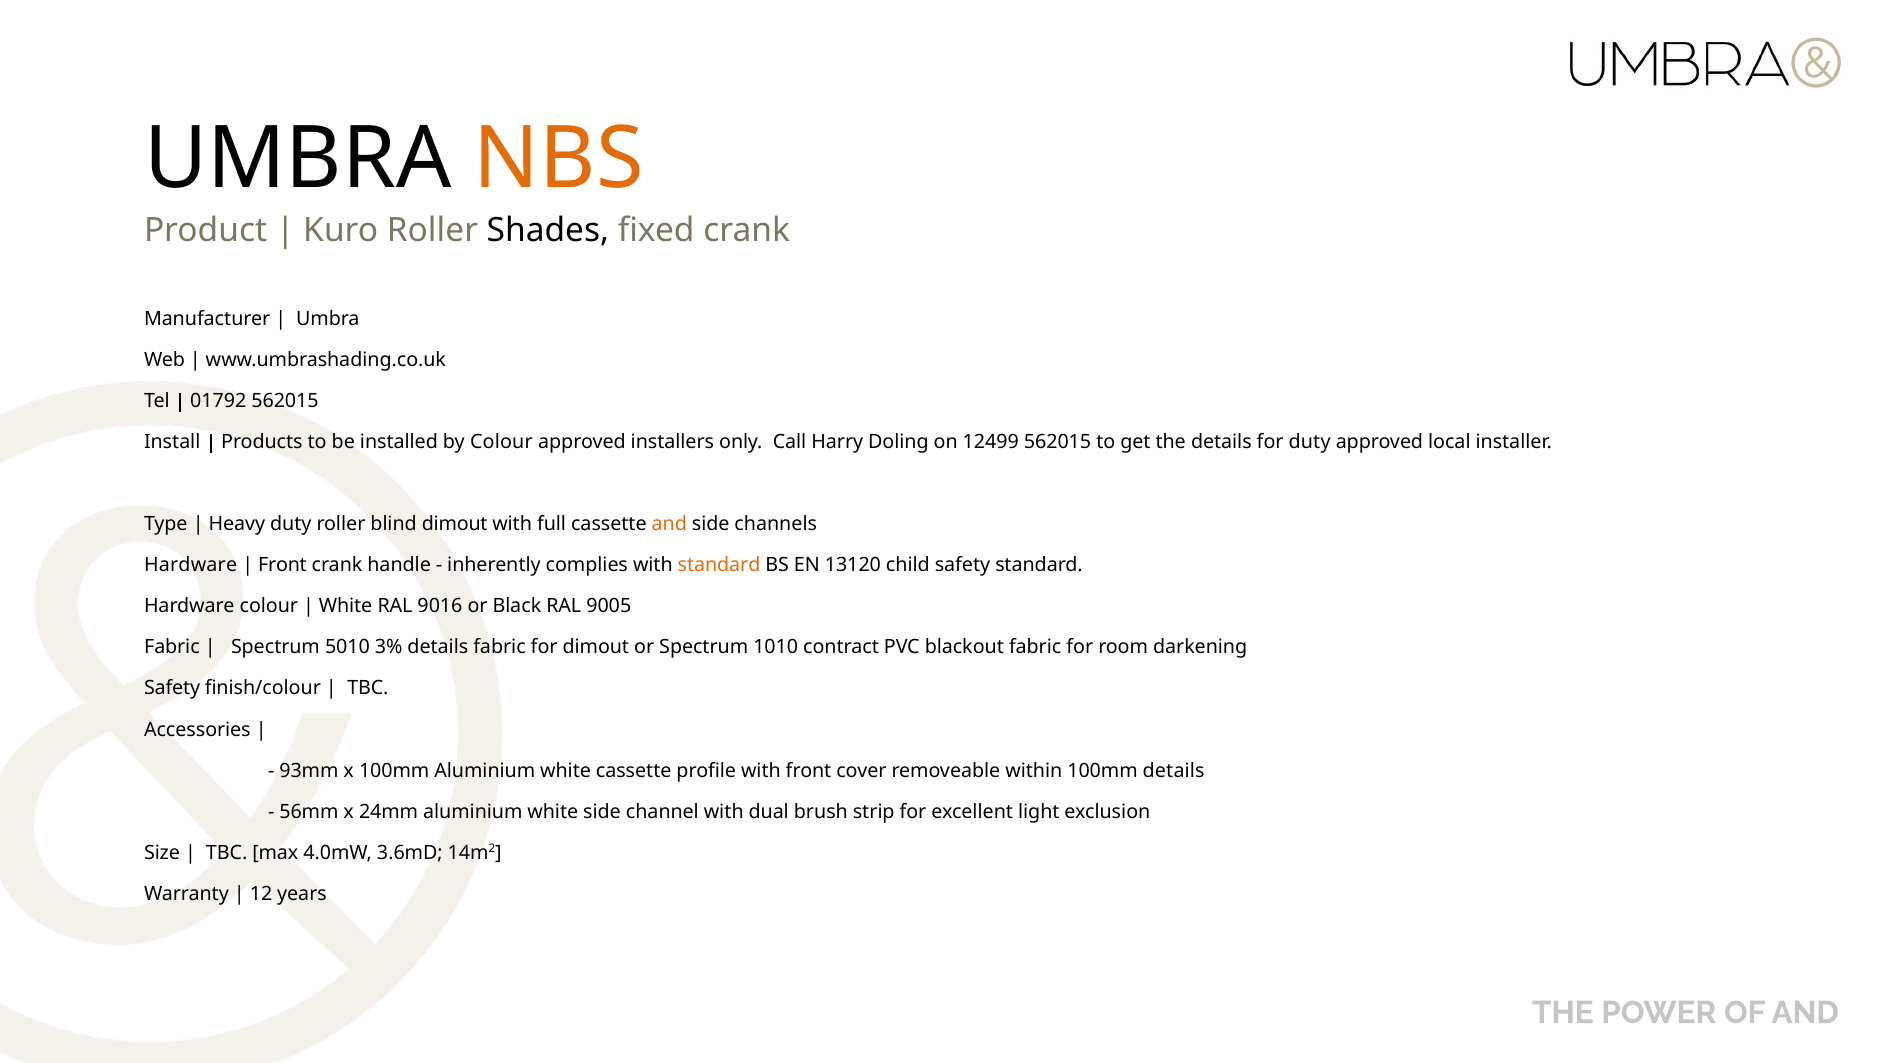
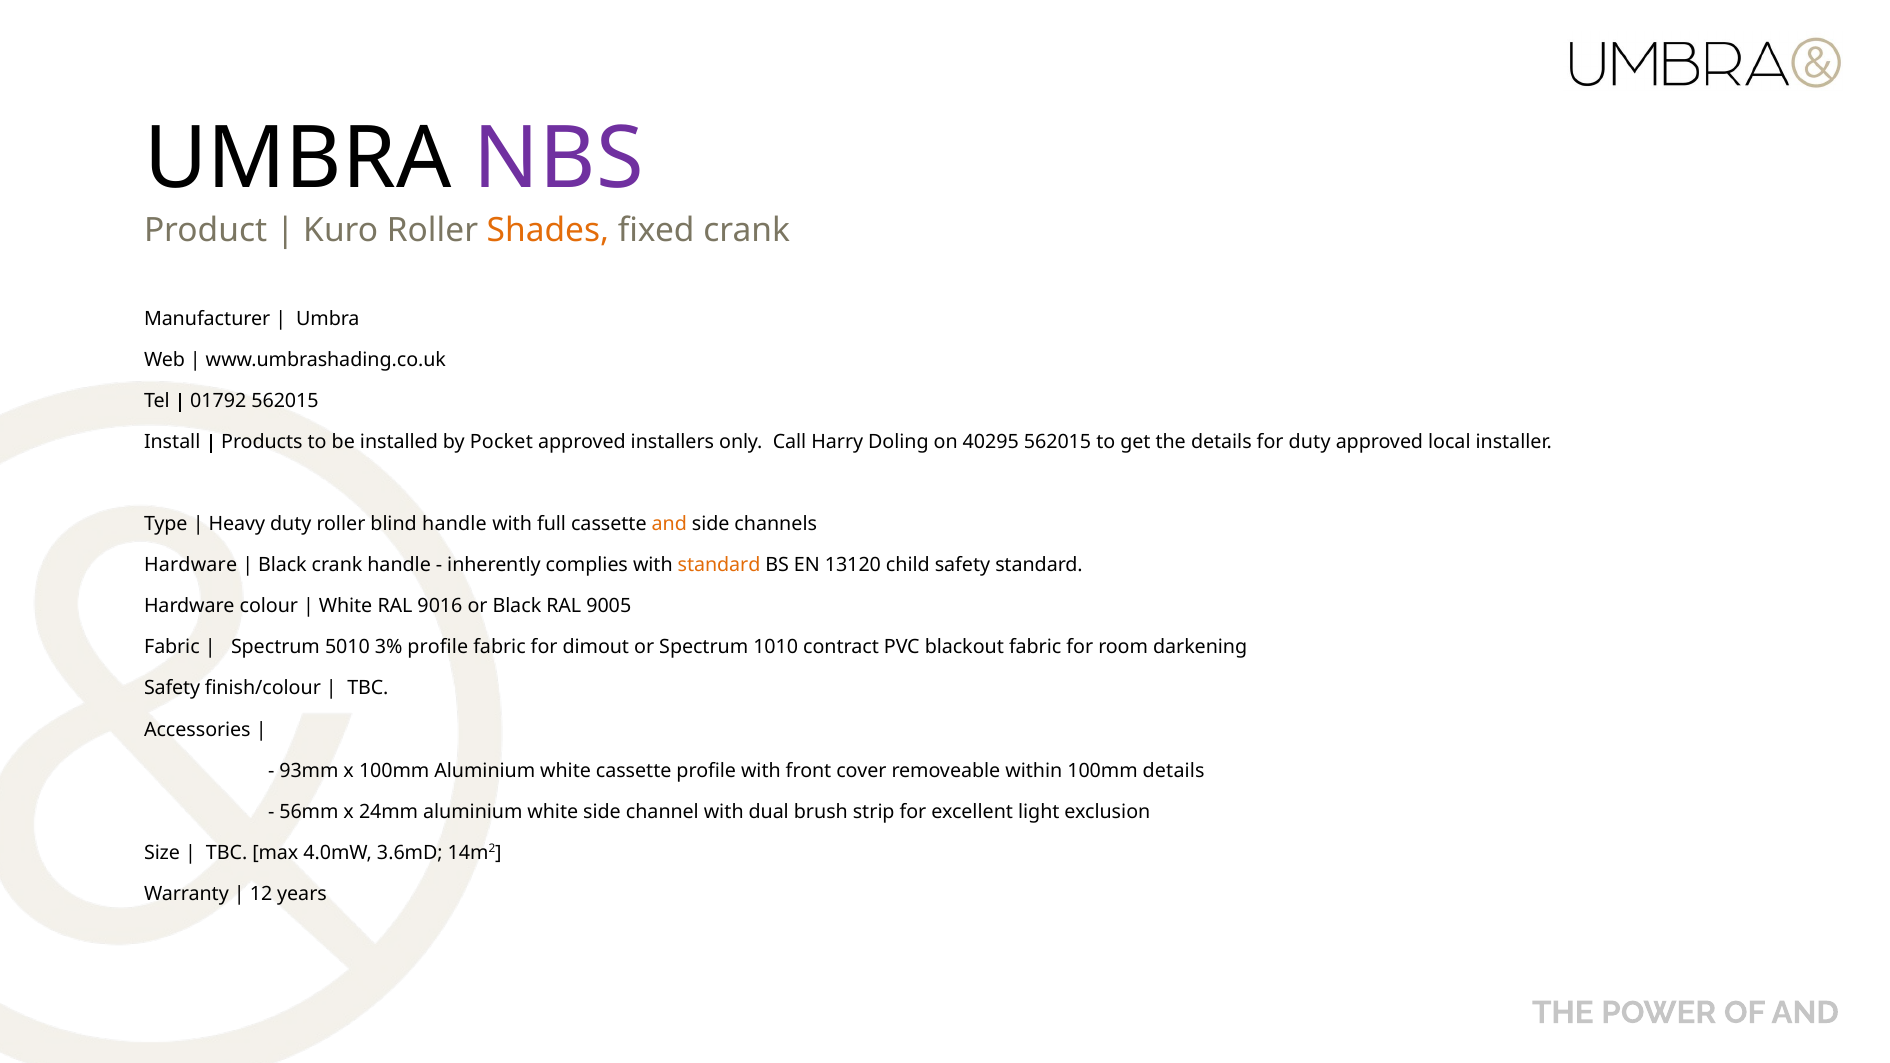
NBS colour: orange -> purple
Shades colour: black -> orange
by Colour: Colour -> Pocket
12499: 12499 -> 40295
blind dimout: dimout -> handle
Front at (282, 566): Front -> Black
3% details: details -> profile
